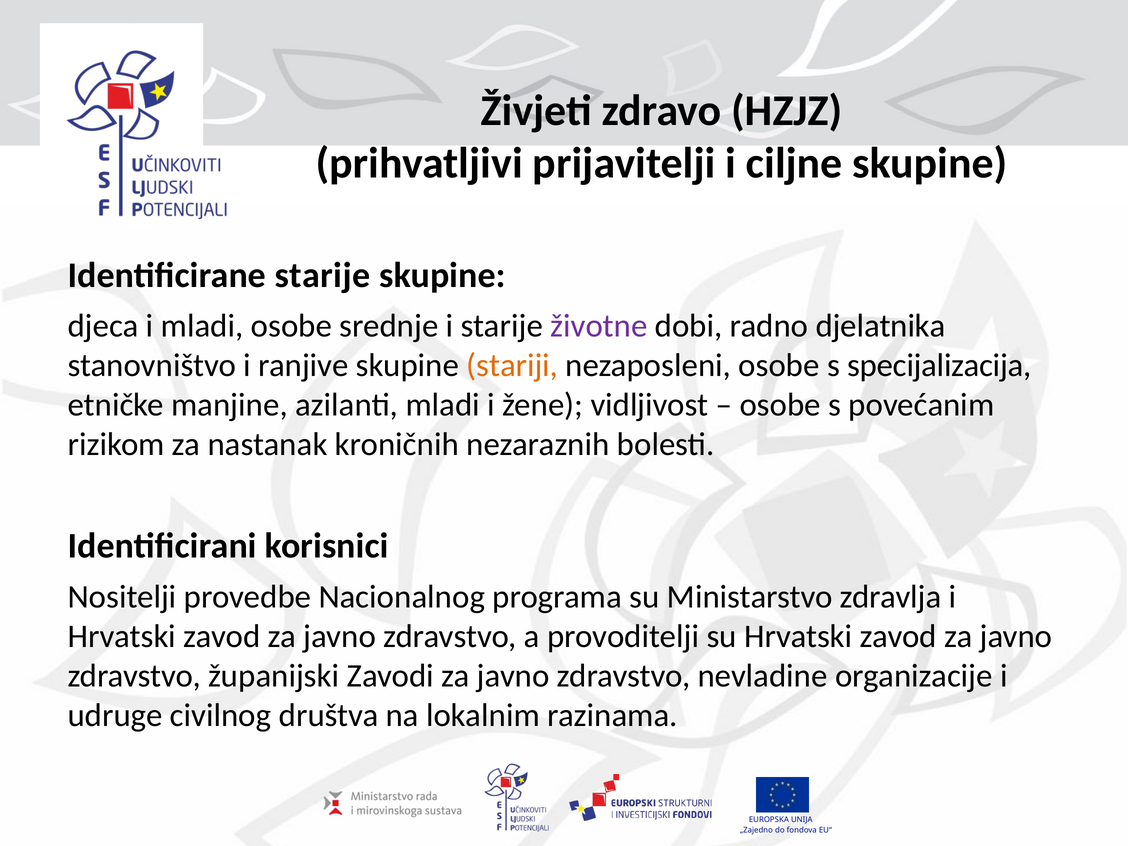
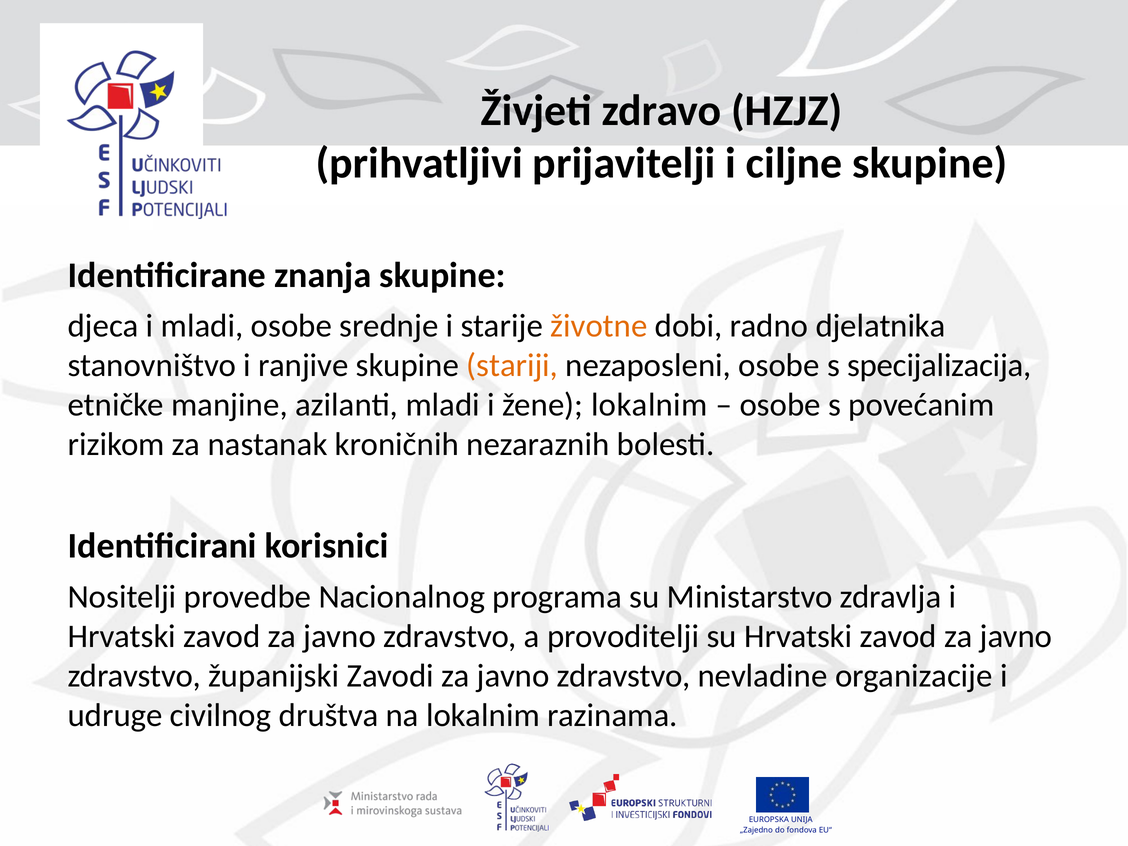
Identificirane starije: starije -> znanja
životne colour: purple -> orange
žene vidljivost: vidljivost -> lokalnim
